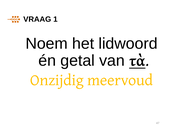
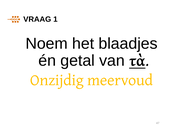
lidwoord: lidwoord -> blaadjes
